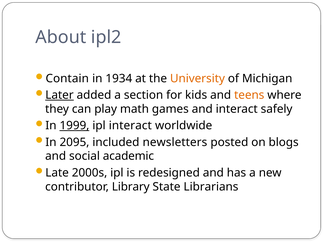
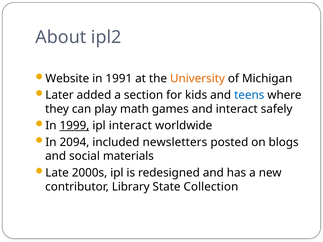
Contain: Contain -> Website
1934: 1934 -> 1991
Later underline: present -> none
teens colour: orange -> blue
2095: 2095 -> 2094
academic: academic -> materials
Librarians: Librarians -> Collection
